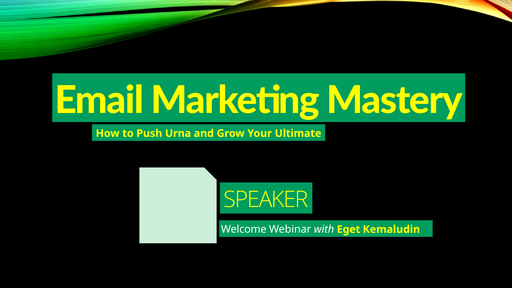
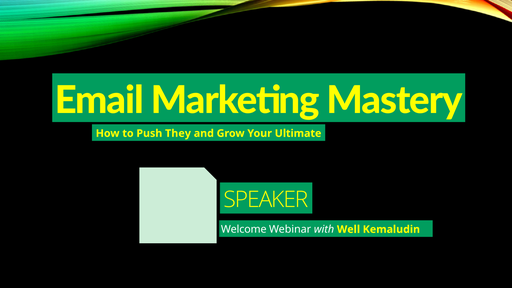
Urna: Urna -> They
Eget: Eget -> Well
